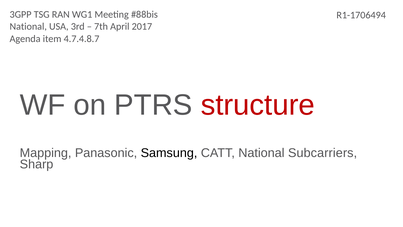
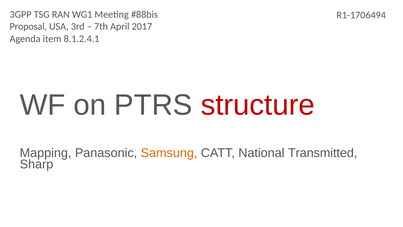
National at (28, 27): National -> Proposal
4.7.4.8.7: 4.7.4.8.7 -> 8.1.2.4.1
Samsung colour: black -> orange
Subcarriers: Subcarriers -> Transmitted
